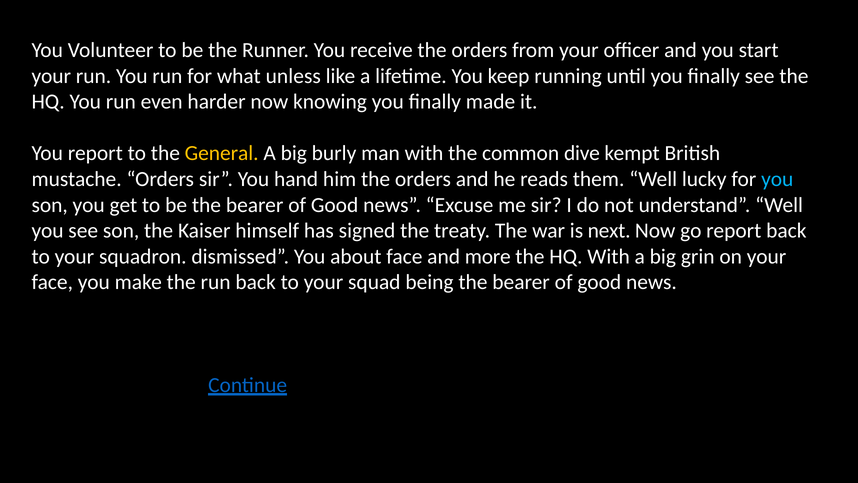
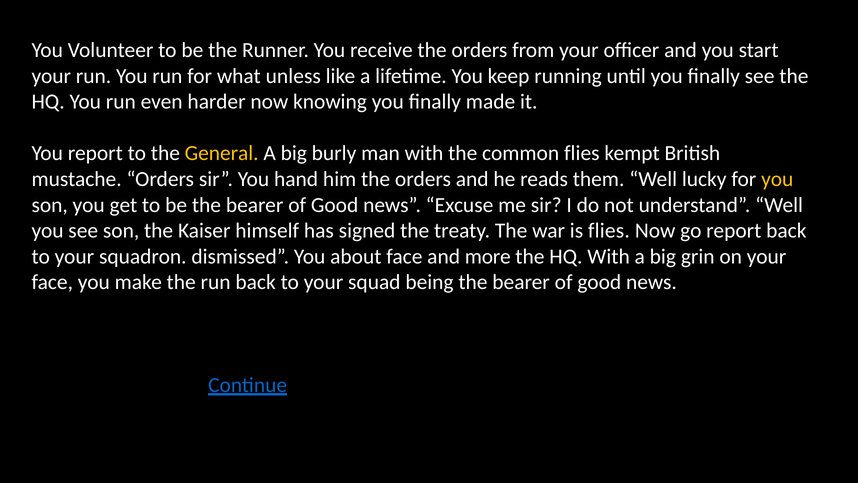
common dive: dive -> flies
you at (777, 179) colour: light blue -> yellow
is next: next -> flies
